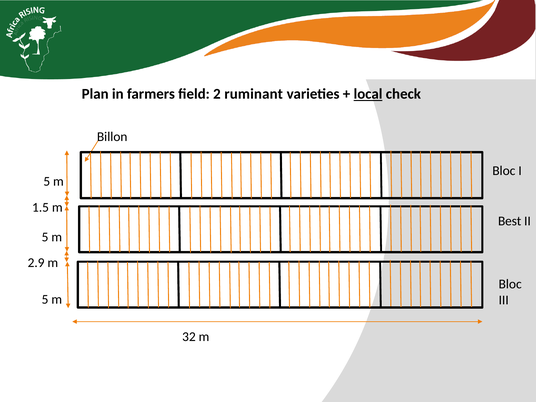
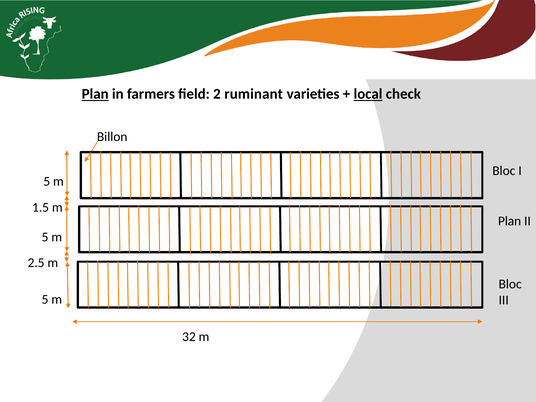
Plan at (95, 94) underline: none -> present
Best at (510, 221): Best -> Plan
2.9: 2.9 -> 2.5
